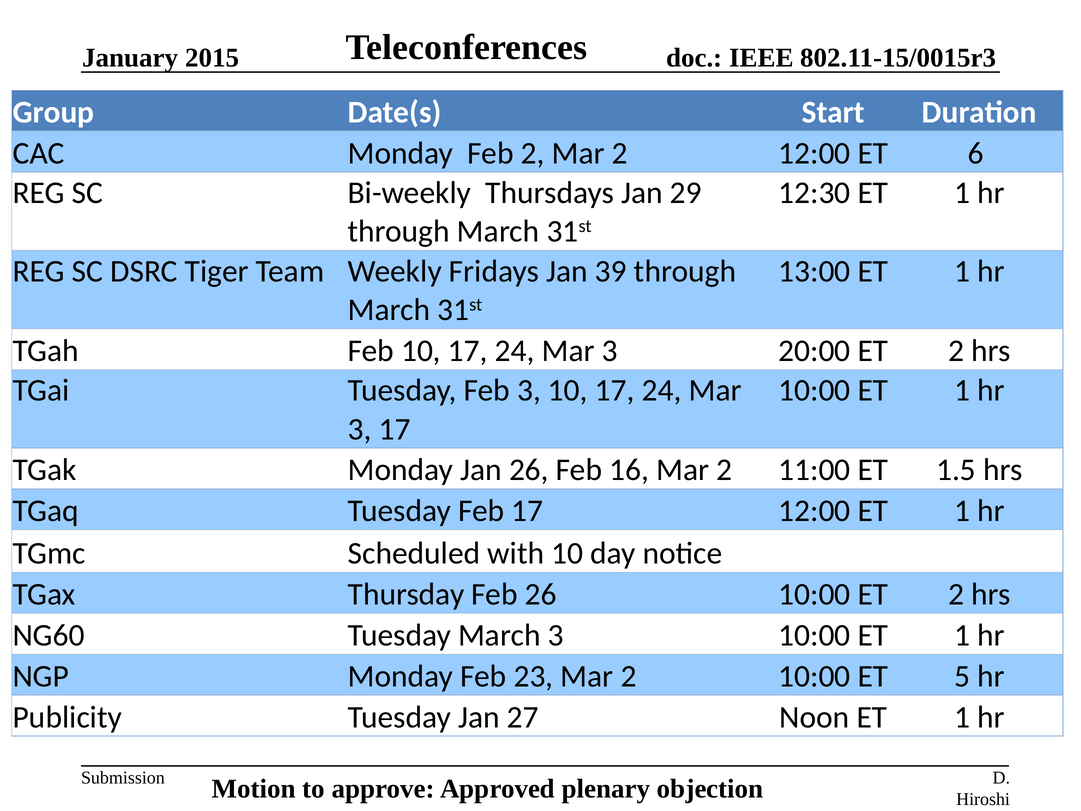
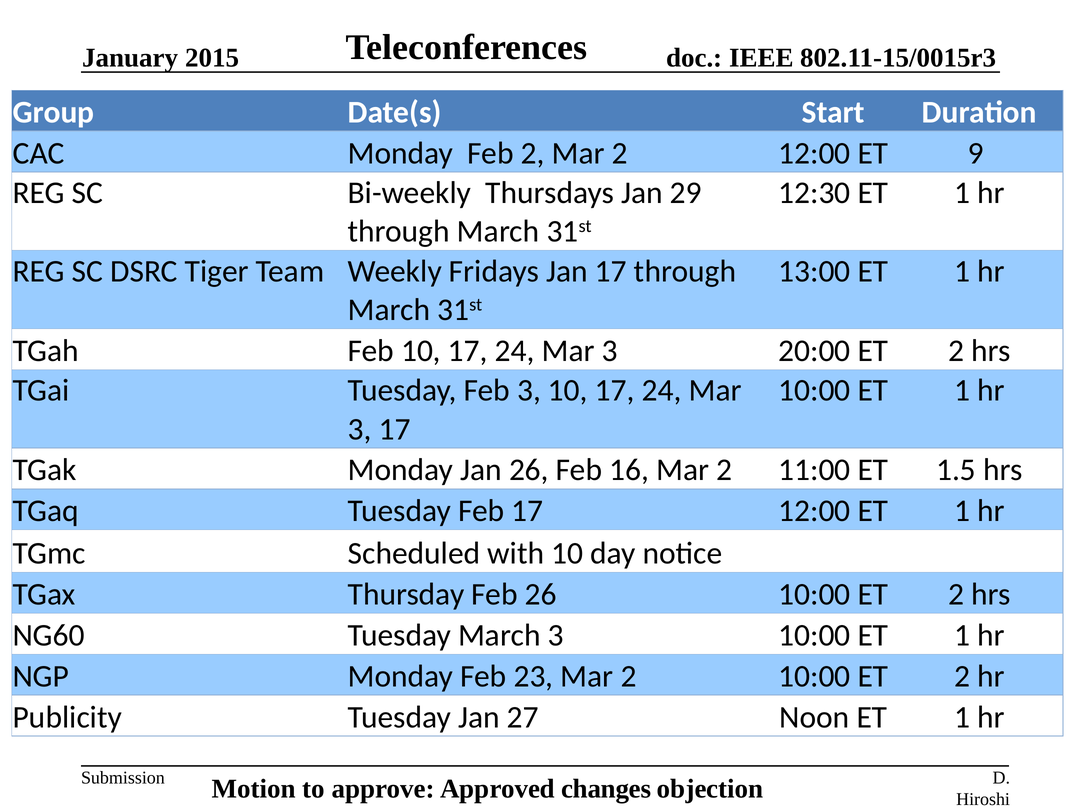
6: 6 -> 9
Jan 39: 39 -> 17
2 10:00 ET 5: 5 -> 2
plenary: plenary -> changes
